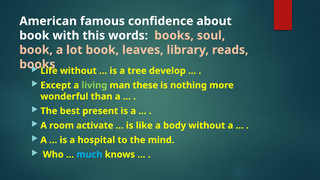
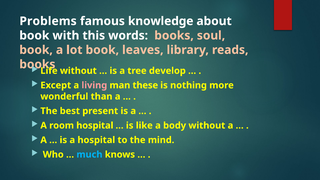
American: American -> Problems
confidence: confidence -> knowledge
living colour: light green -> pink
room activate: activate -> hospital
